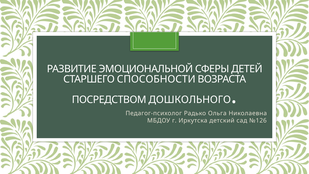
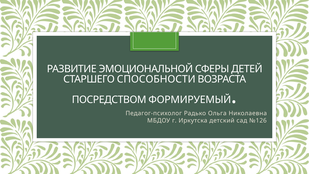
ДОШКОЛЬНОГО: ДОШКОЛЬНОГО -> ФОРМИРУЕМЫЙ
